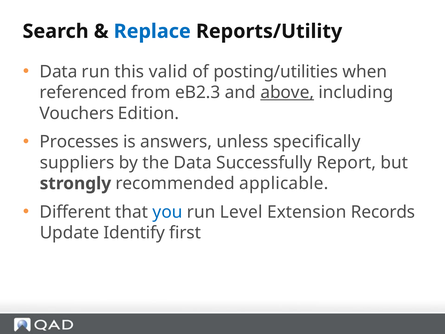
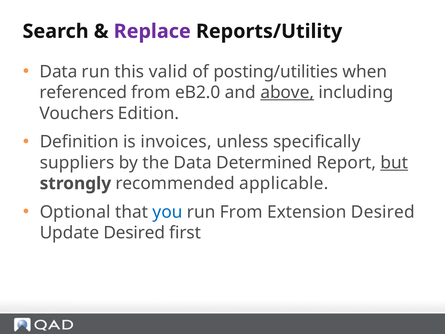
Replace colour: blue -> purple
eB2.3: eB2.3 -> eB2.0
Processes: Processes -> Definition
answers: answers -> invoices
Successfully: Successfully -> Determined
but underline: none -> present
Different: Different -> Optional
run Level: Level -> From
Extension Records: Records -> Desired
Update Identify: Identify -> Desired
